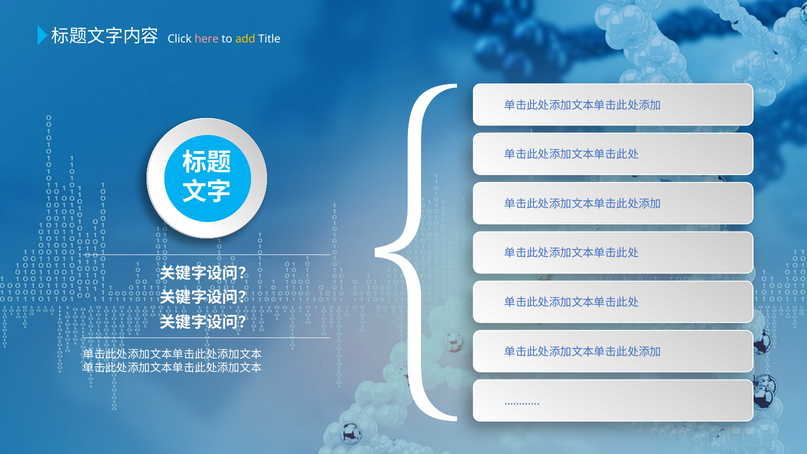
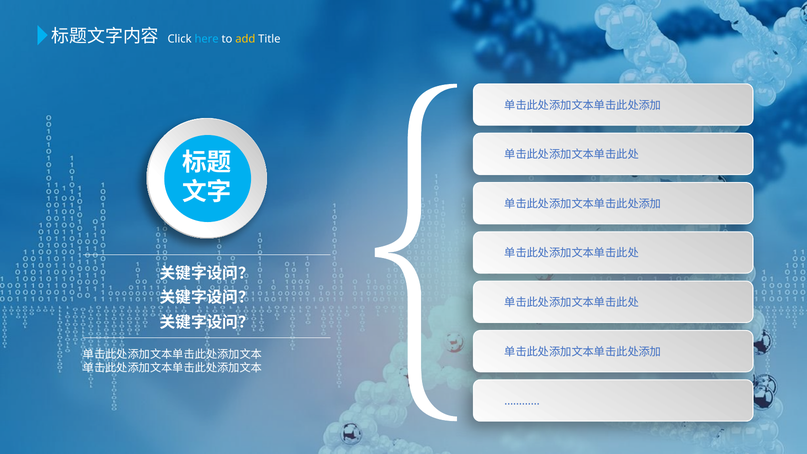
here colour: pink -> light blue
